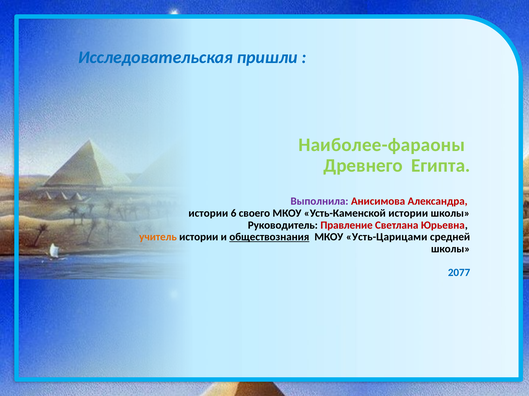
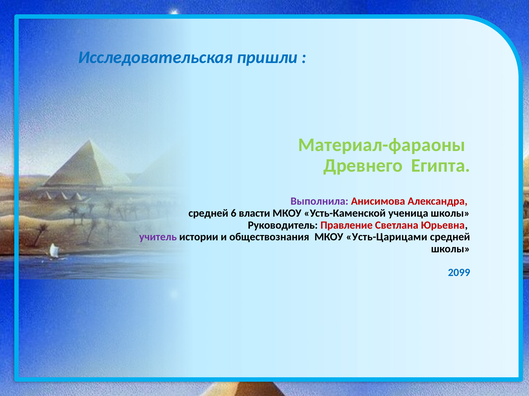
Наиболее-фараоны: Наиболее-фараоны -> Материал-фараоны
истории at (208, 214): истории -> средней
своего: своего -> власти
Усть-Каменской истории: истории -> ученица
учитель colour: orange -> purple
обществознания underline: present -> none
2077: 2077 -> 2099
